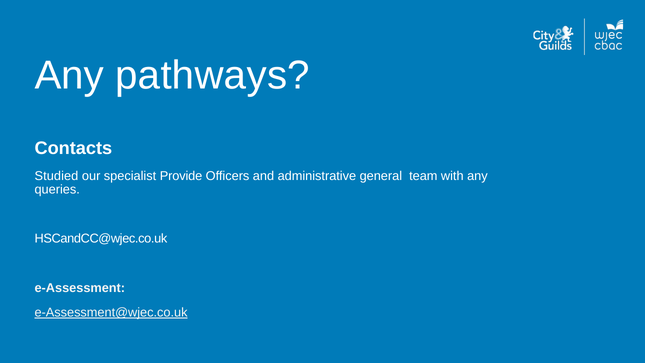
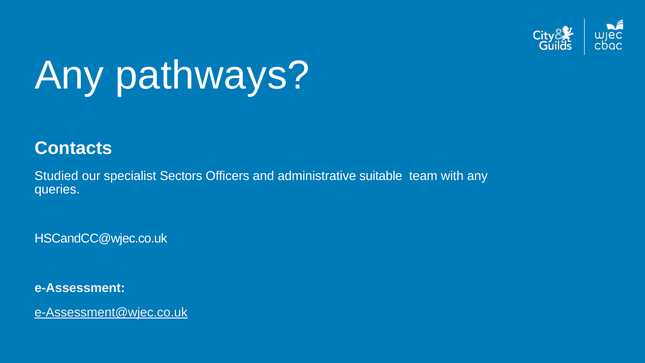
Provide: Provide -> Sectors
general: general -> suitable
